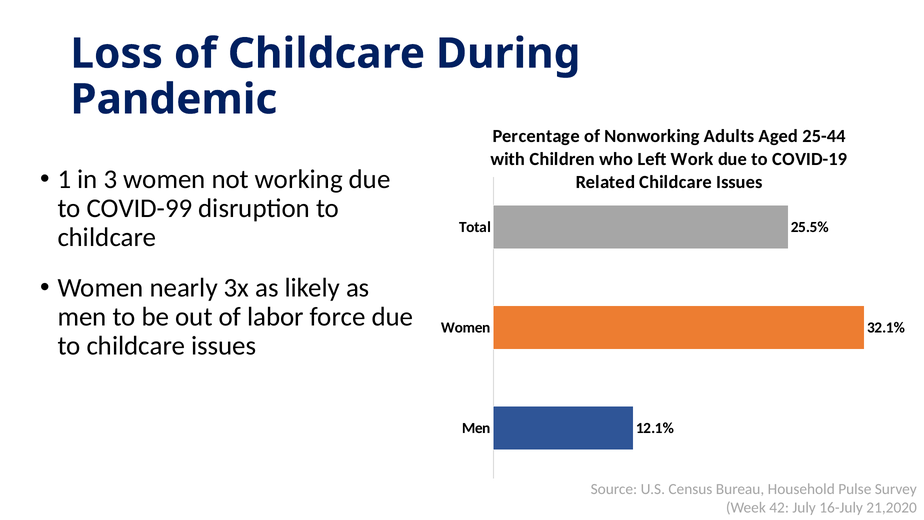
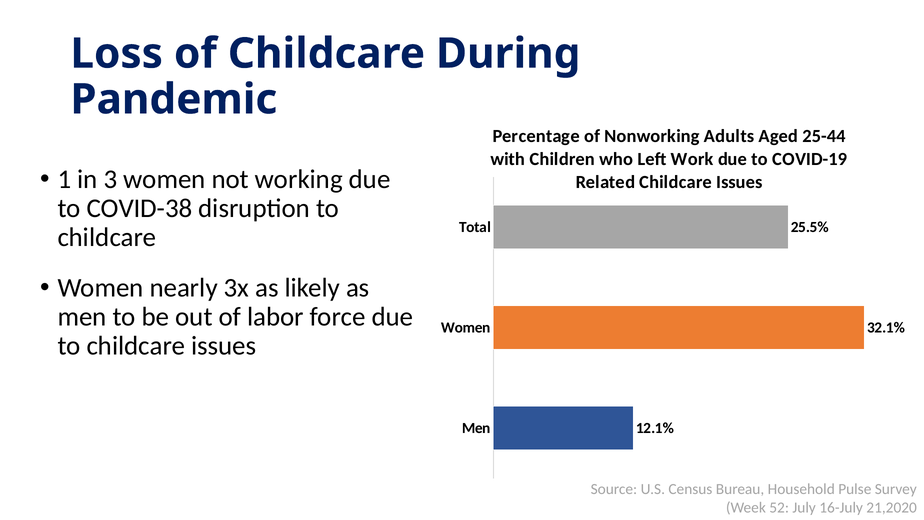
COVID-99: COVID-99 -> COVID-38
42: 42 -> 52
